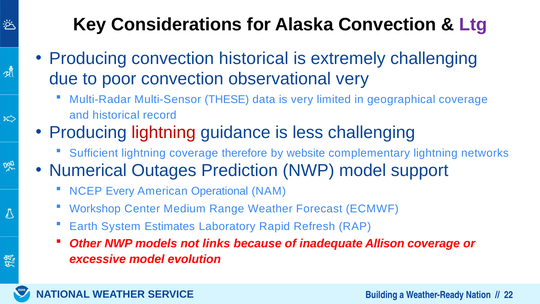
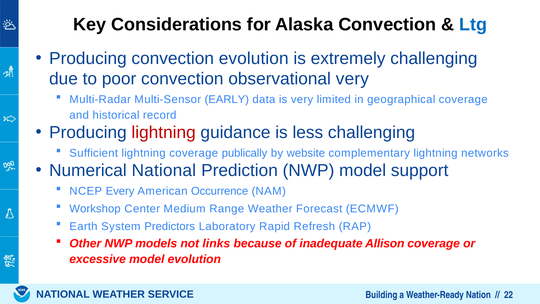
Ltg colour: purple -> blue
convection historical: historical -> evolution
THESE: THESE -> EARLY
therefore: therefore -> publically
Numerical Outages: Outages -> National
Operational: Operational -> Occurrence
Estimates: Estimates -> Predictors
